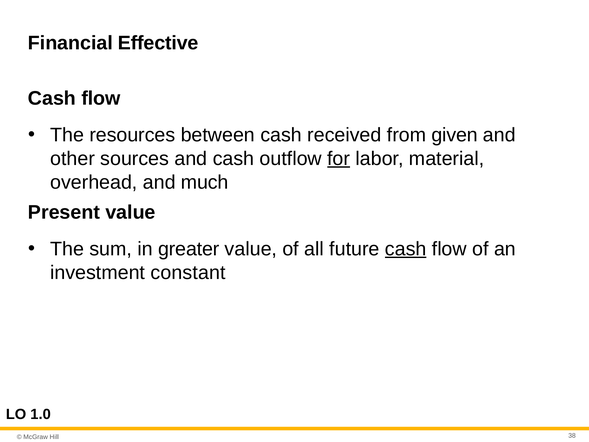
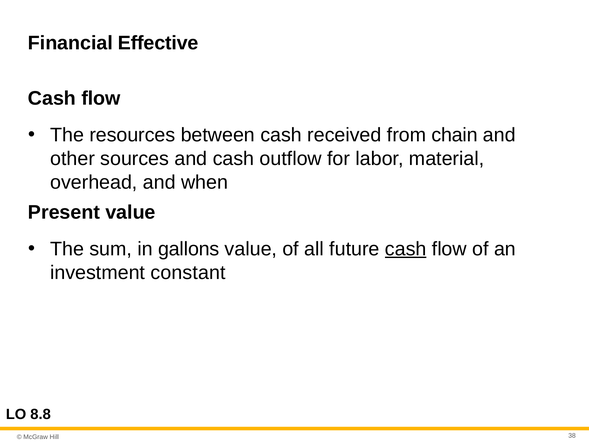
given: given -> chain
for underline: present -> none
much: much -> when
greater: greater -> gallons
1.0: 1.0 -> 8.8
